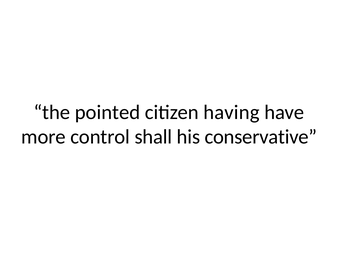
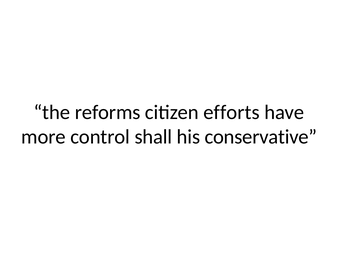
pointed: pointed -> reforms
having: having -> efforts
